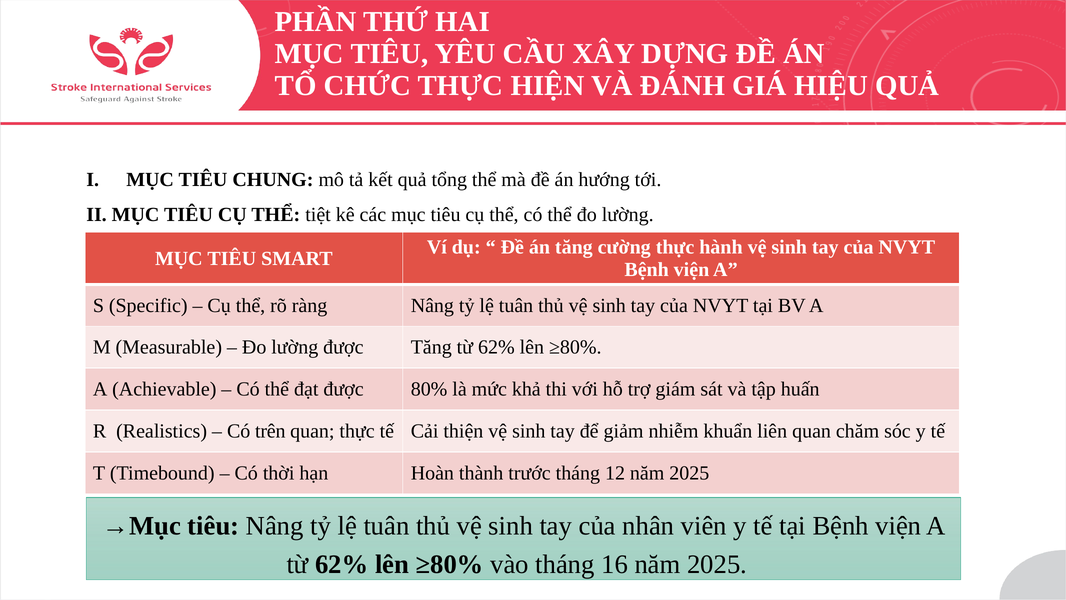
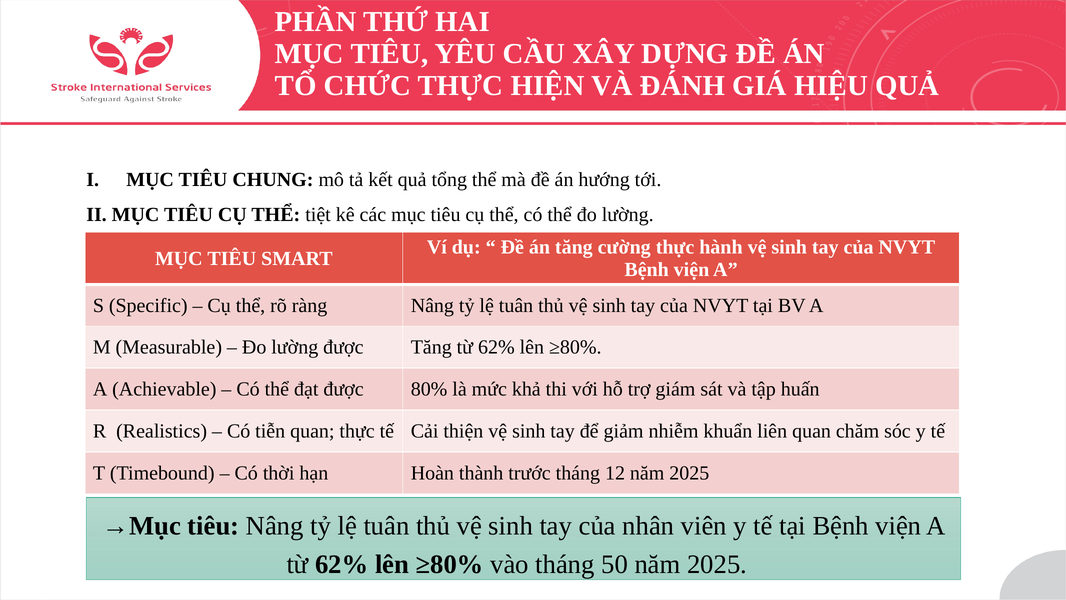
trên: trên -> tiễn
16: 16 -> 50
